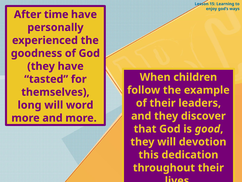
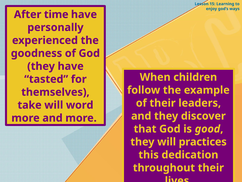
long: long -> take
devotion: devotion -> practices
